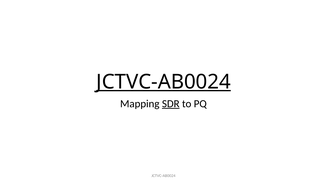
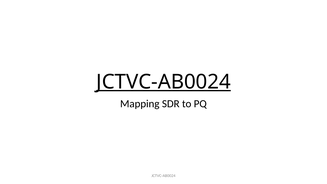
SDR underline: present -> none
